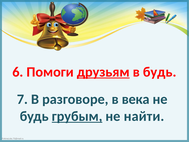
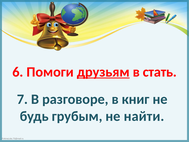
в будь: будь -> стать
века: века -> книг
грубым underline: present -> none
